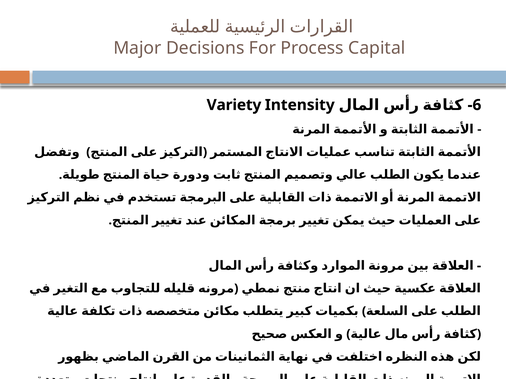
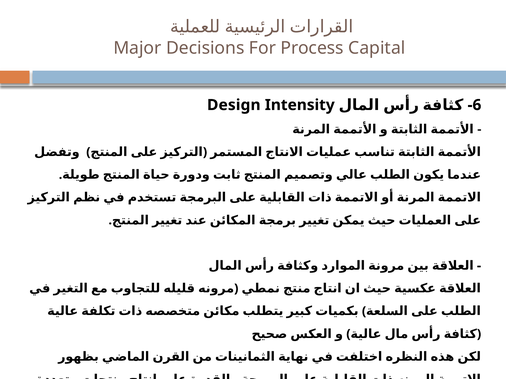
Variety: Variety -> Design
